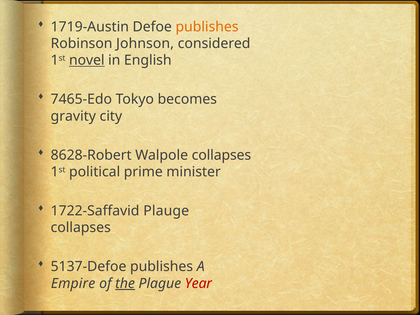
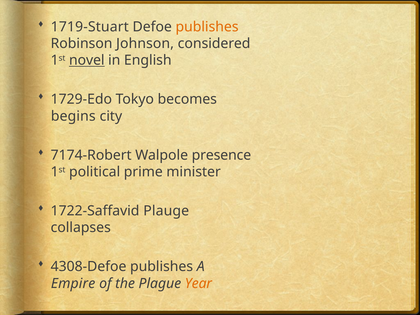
1719-Austin: 1719-Austin -> 1719-Stuart
7465-Edo: 7465-Edo -> 1729-Edo
gravity: gravity -> begins
8628-Robert: 8628-Robert -> 7174-Robert
Walpole collapses: collapses -> presence
5137-Defoe: 5137-Defoe -> 4308-Defoe
the underline: present -> none
Year colour: red -> orange
